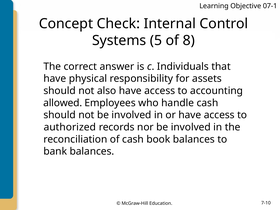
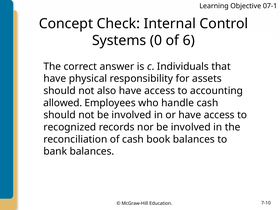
5: 5 -> 0
8: 8 -> 6
authorized: authorized -> recognized
